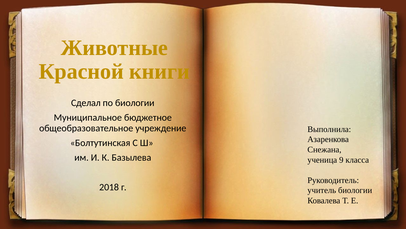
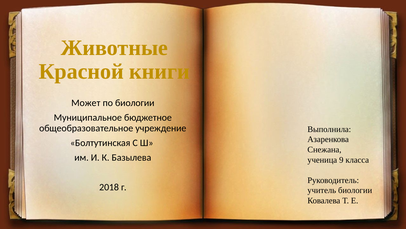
Сделал: Сделал -> Может
